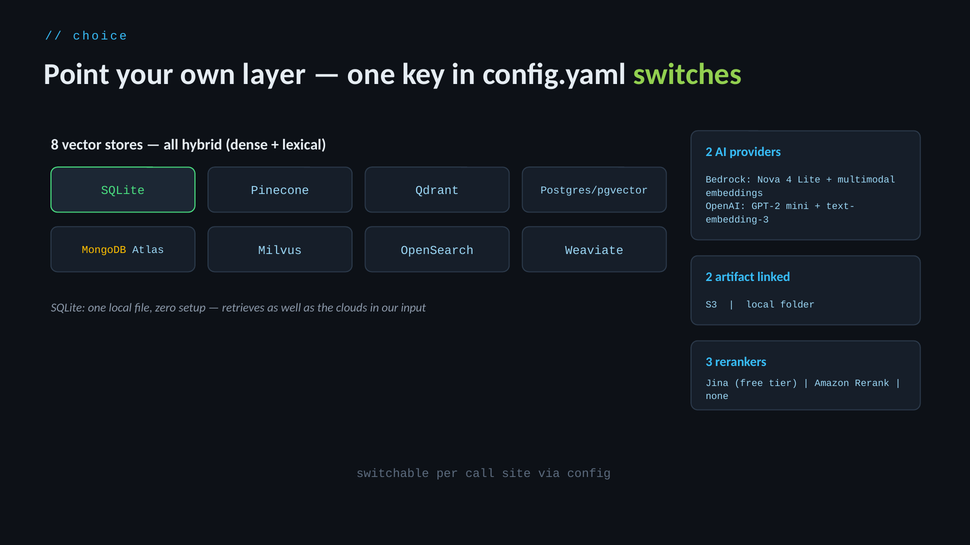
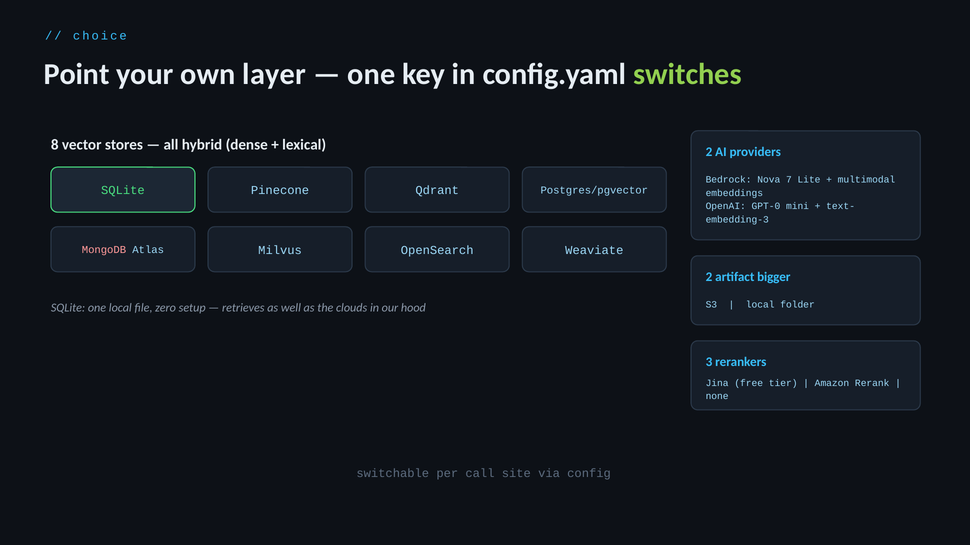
4: 4 -> 7
GPT-2: GPT-2 -> GPT-0
MongoDB colour: yellow -> pink
linked: linked -> bigger
input: input -> hood
